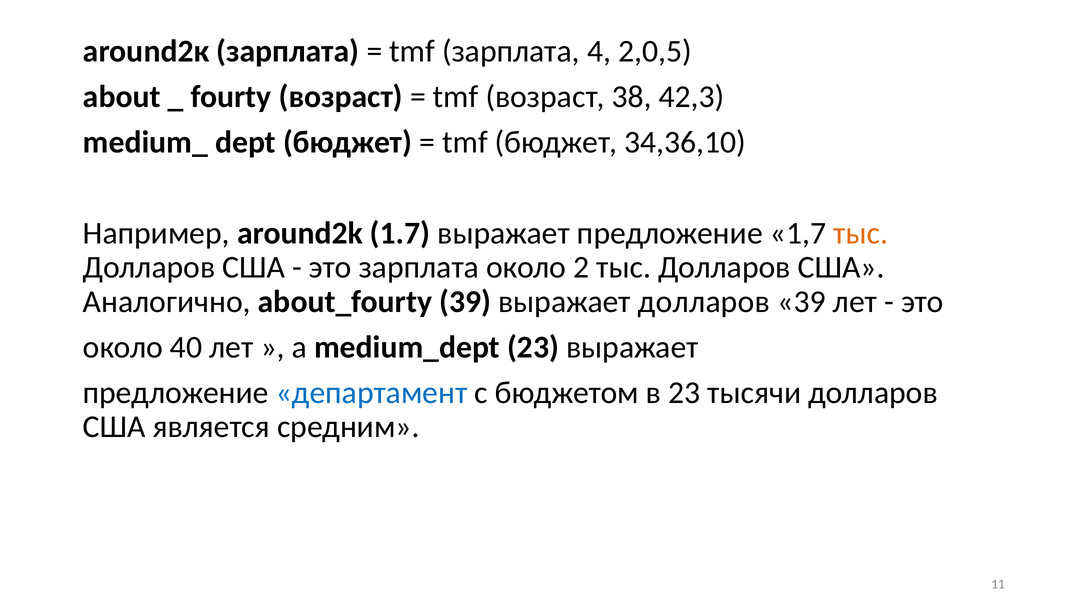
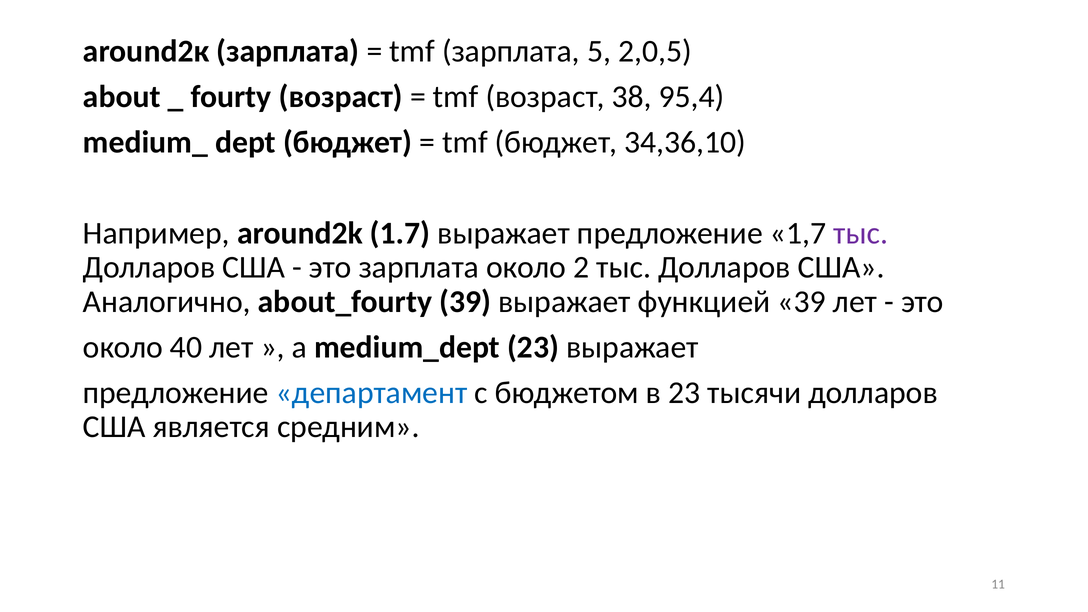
4: 4 -> 5
42,3: 42,3 -> 95,4
тыс at (861, 233) colour: orange -> purple
выражает долларов: долларов -> функцией
